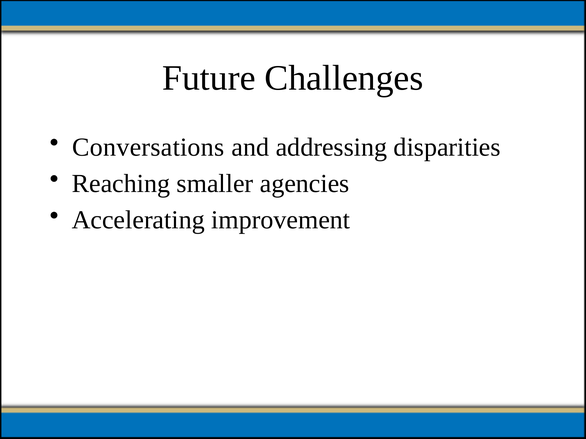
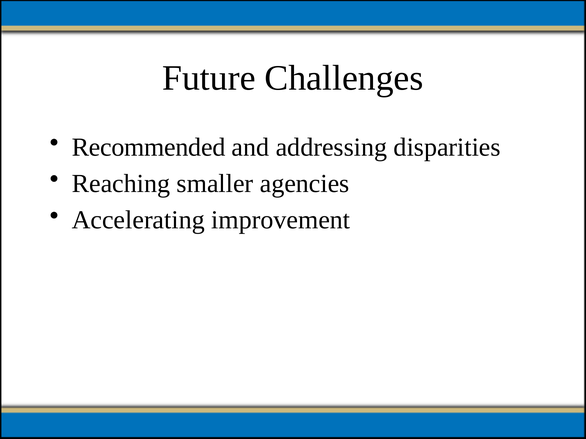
Conversations: Conversations -> Recommended
